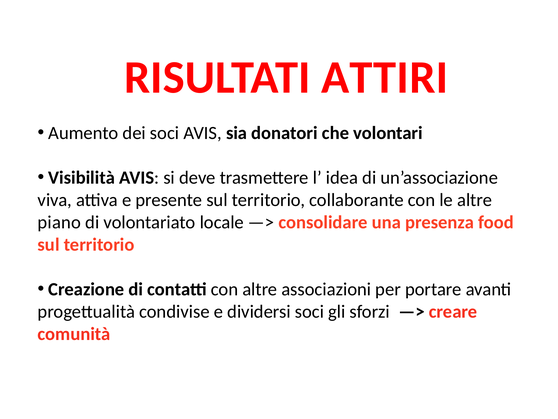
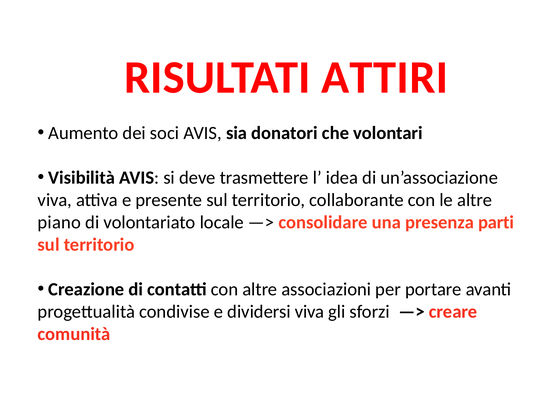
food: food -> parti
dividersi soci: soci -> viva
